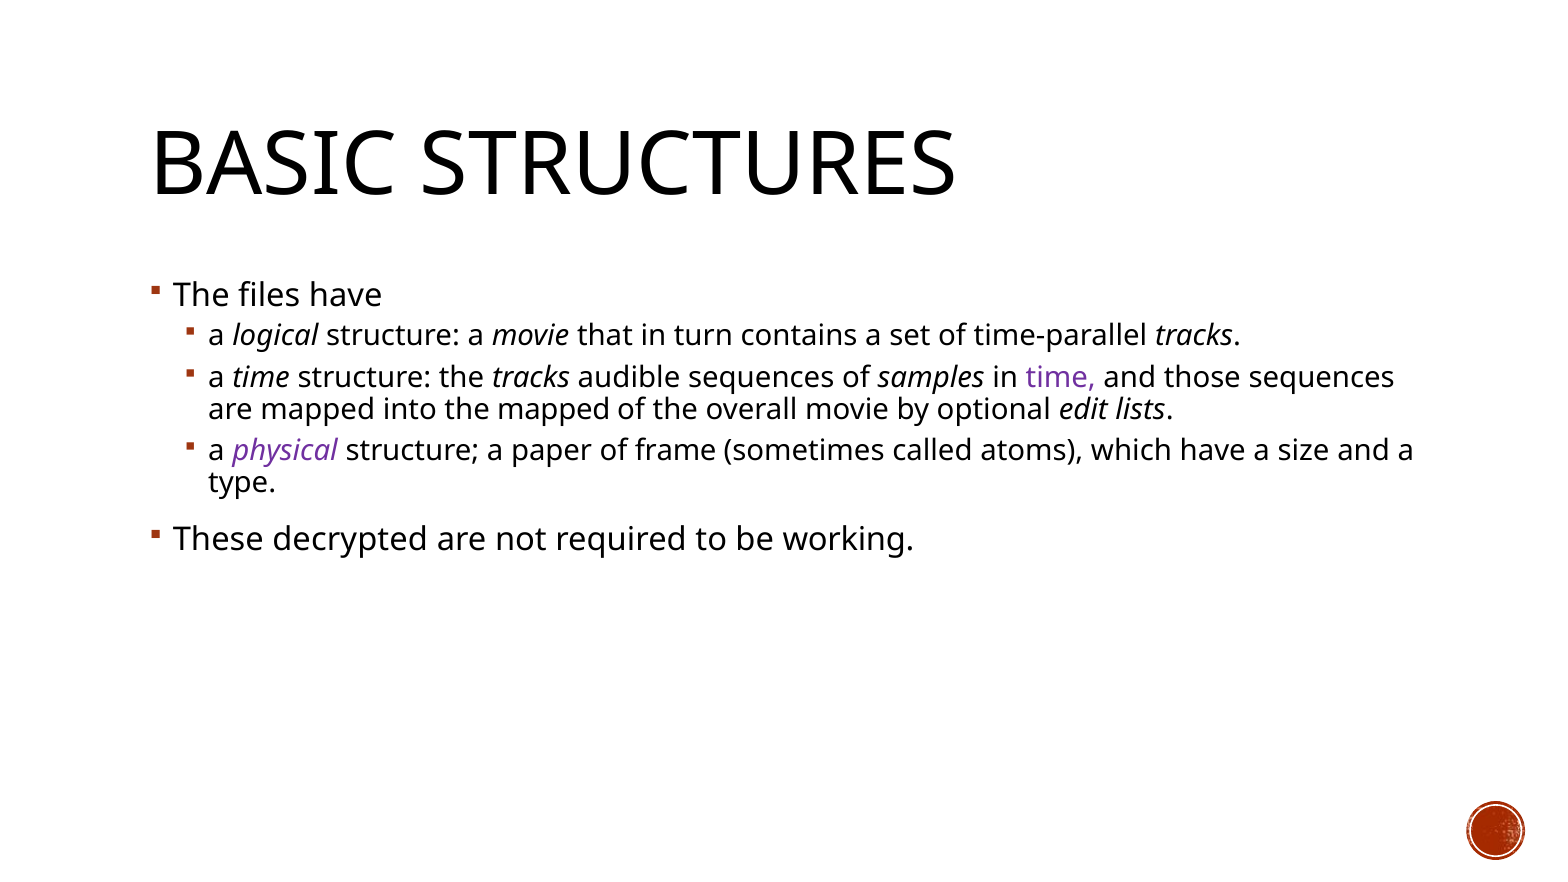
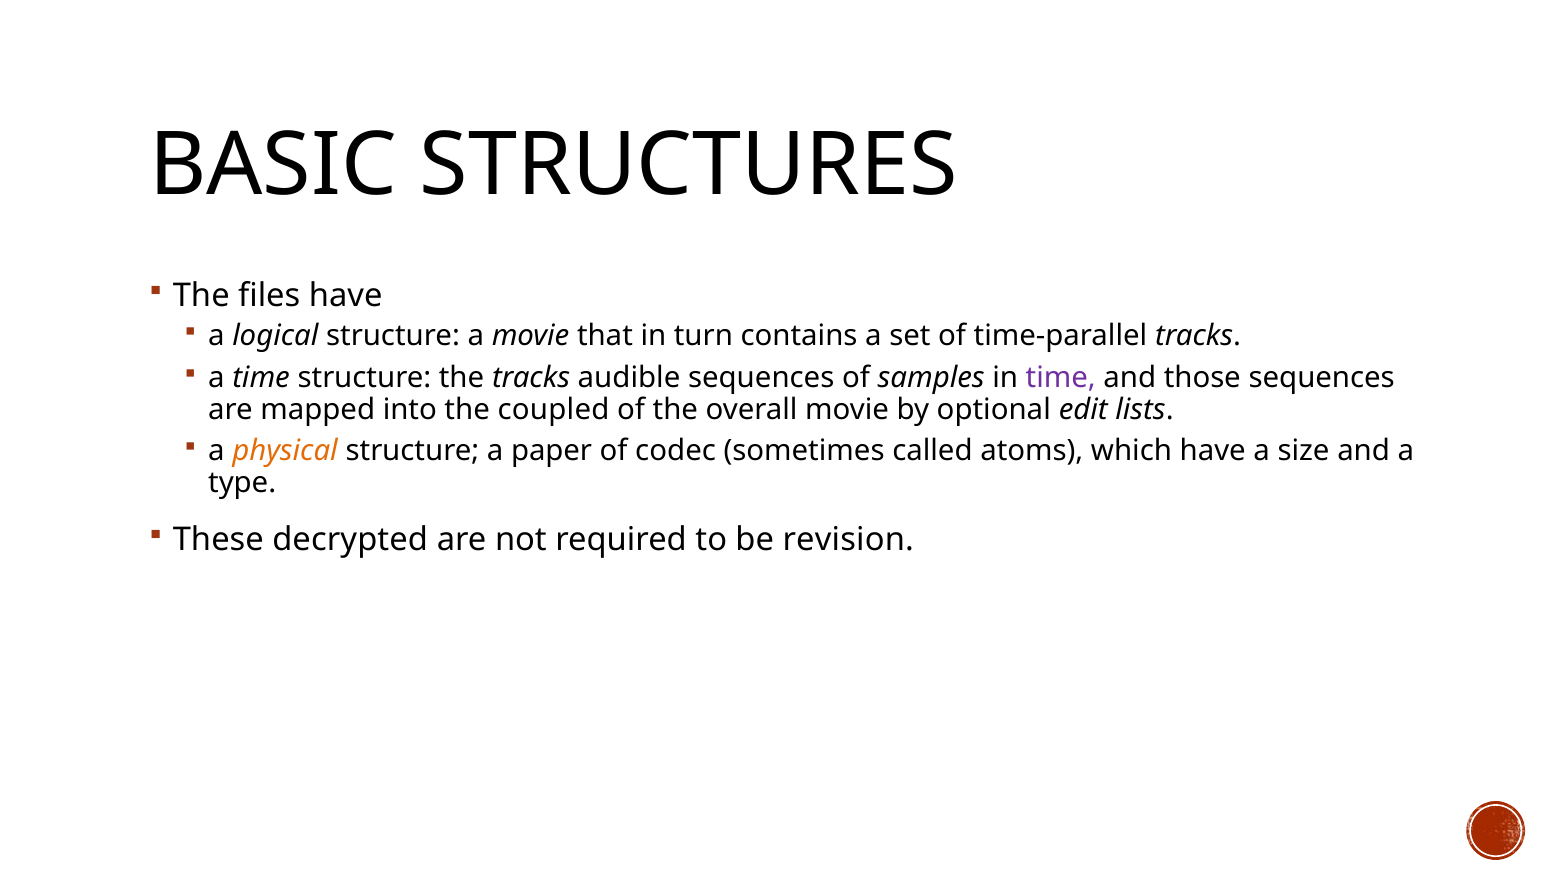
the mapped: mapped -> coupled
physical colour: purple -> orange
frame: frame -> codec
working: working -> revision
